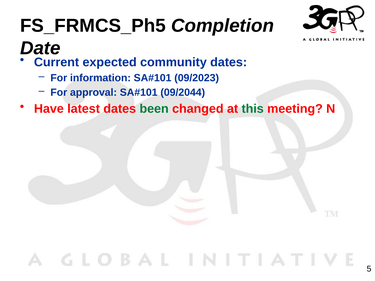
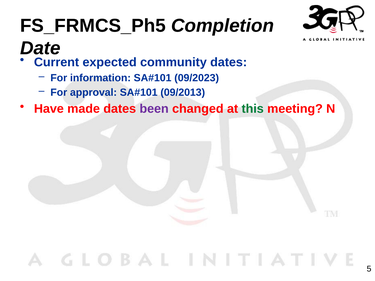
09/2044: 09/2044 -> 09/2013
latest: latest -> made
been colour: green -> purple
